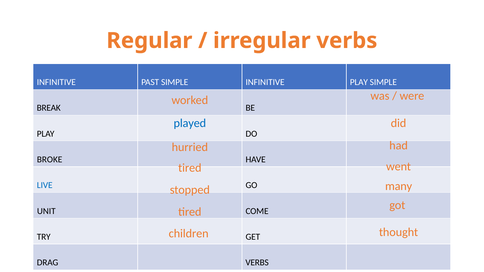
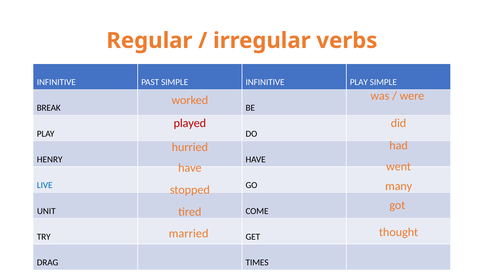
played colour: blue -> red
BROKE: BROKE -> HENRY
tired at (190, 168): tired -> have
children: children -> married
DRAG VERBS: VERBS -> TIMES
